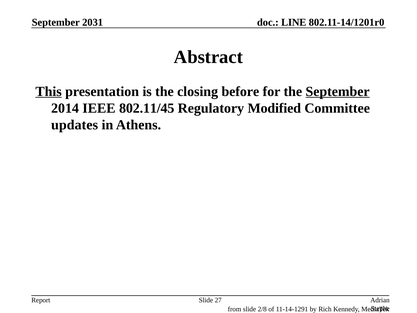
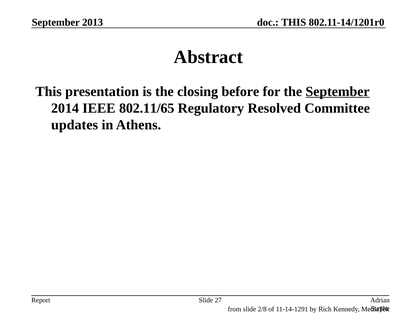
2031: 2031 -> 2013
LINE at (294, 22): LINE -> THIS
This at (49, 91) underline: present -> none
802.11/45: 802.11/45 -> 802.11/65
Modified: Modified -> Resolved
